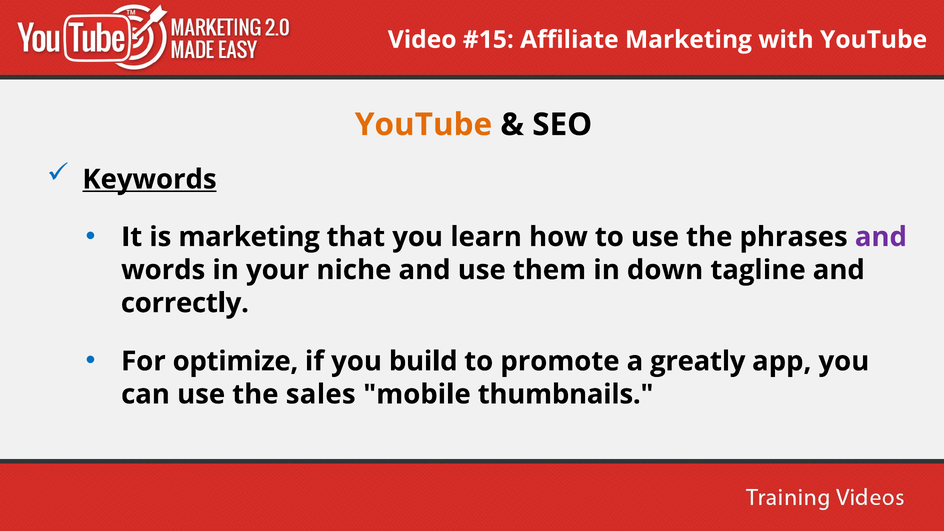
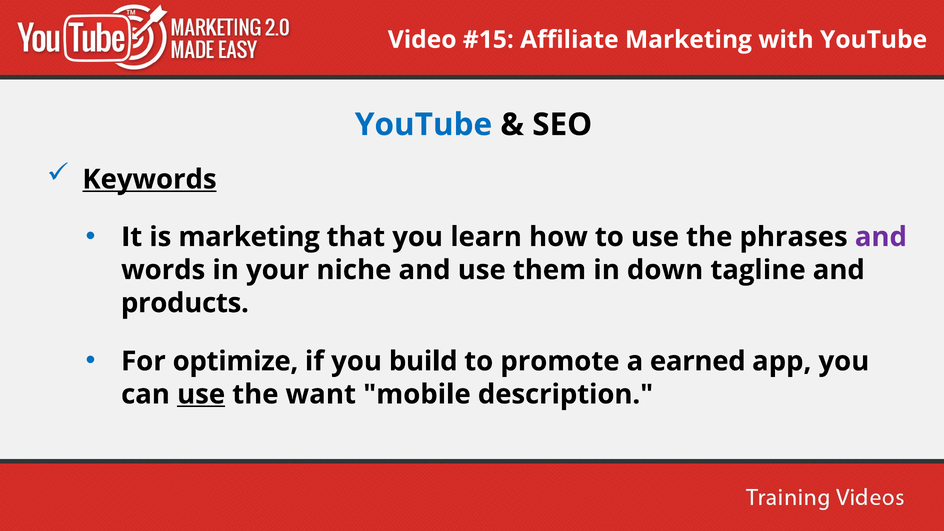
YouTube at (423, 125) colour: orange -> blue
correctly: correctly -> products
greatly: greatly -> earned
use at (201, 394) underline: none -> present
sales: sales -> want
thumbnails: thumbnails -> description
